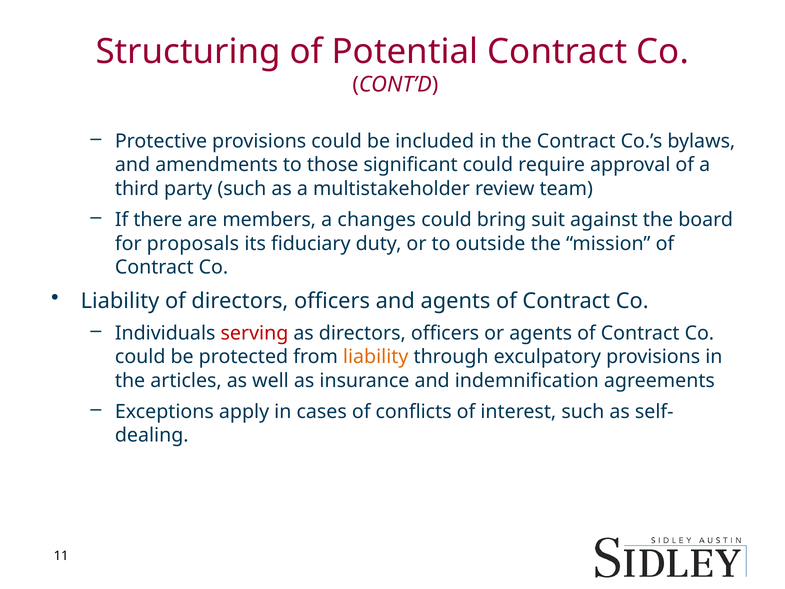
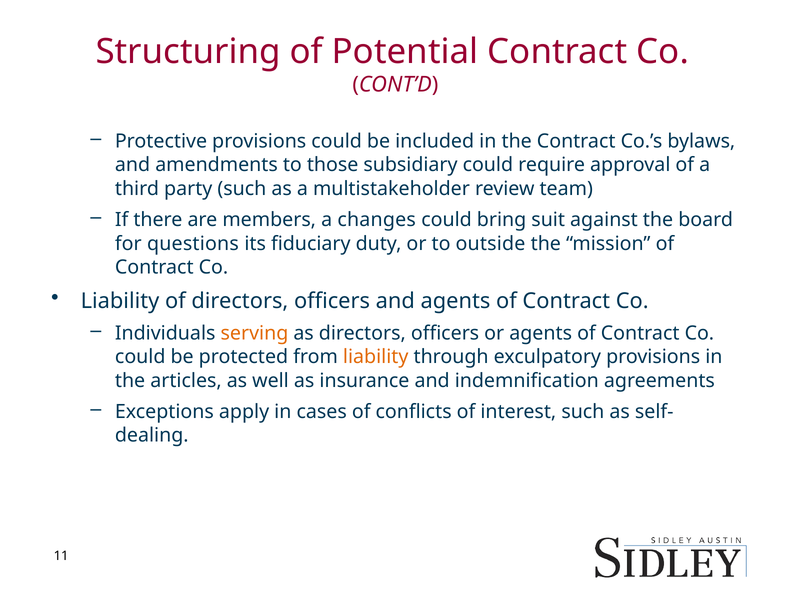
significant: significant -> subsidiary
proposals: proposals -> questions
serving colour: red -> orange
